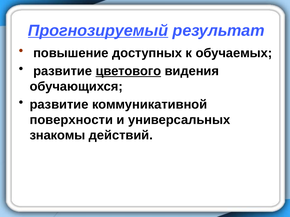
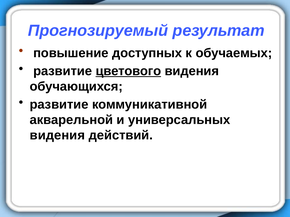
Прогнозируемый underline: present -> none
поверхности: поверхности -> акварельной
знакомы at (57, 136): знакомы -> видения
